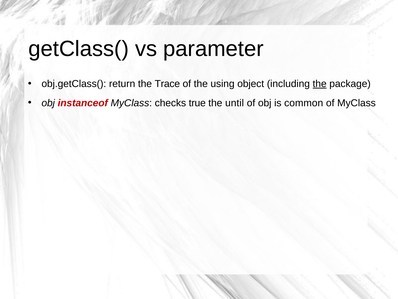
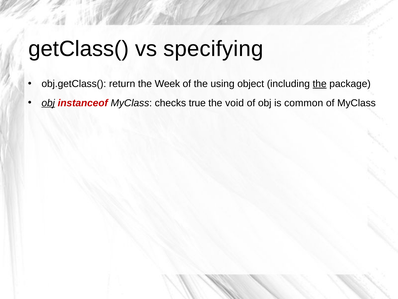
parameter: parameter -> specifying
Trace: Trace -> Week
obj at (48, 103) underline: none -> present
until: until -> void
